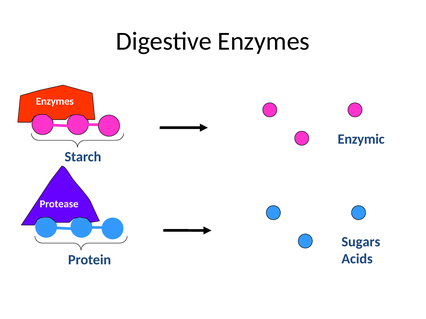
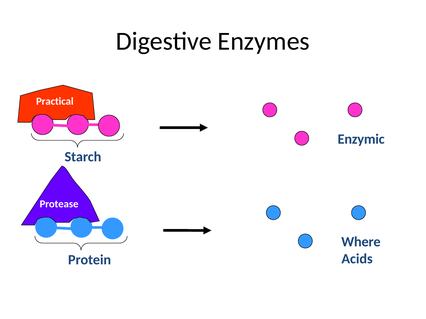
Enzymes at (55, 102): Enzymes -> Practical
Sugars: Sugars -> Where
